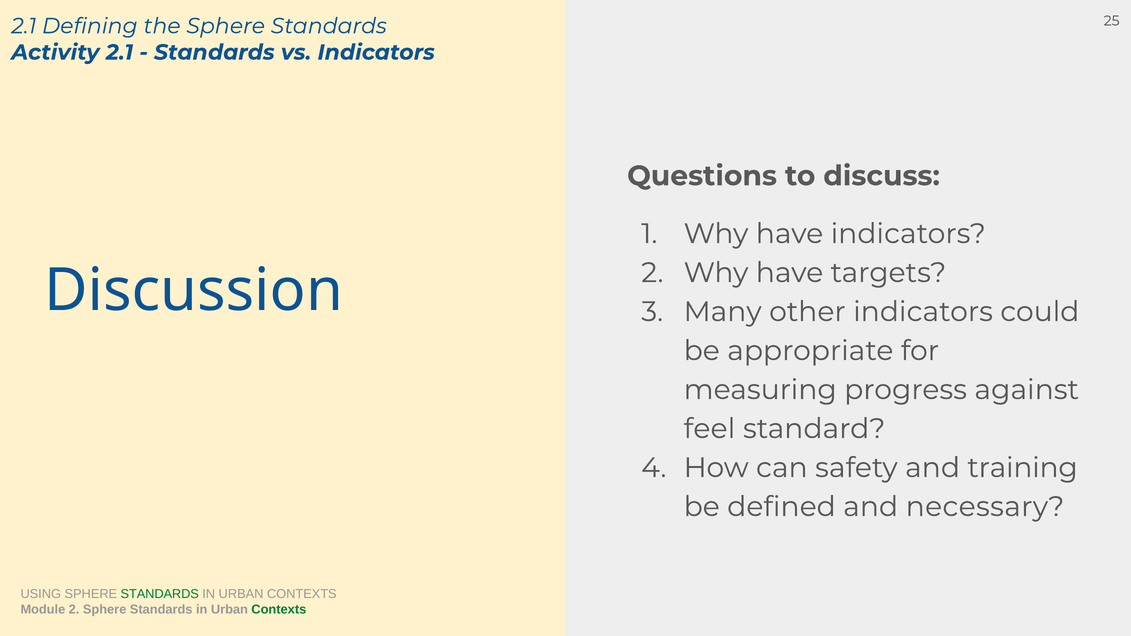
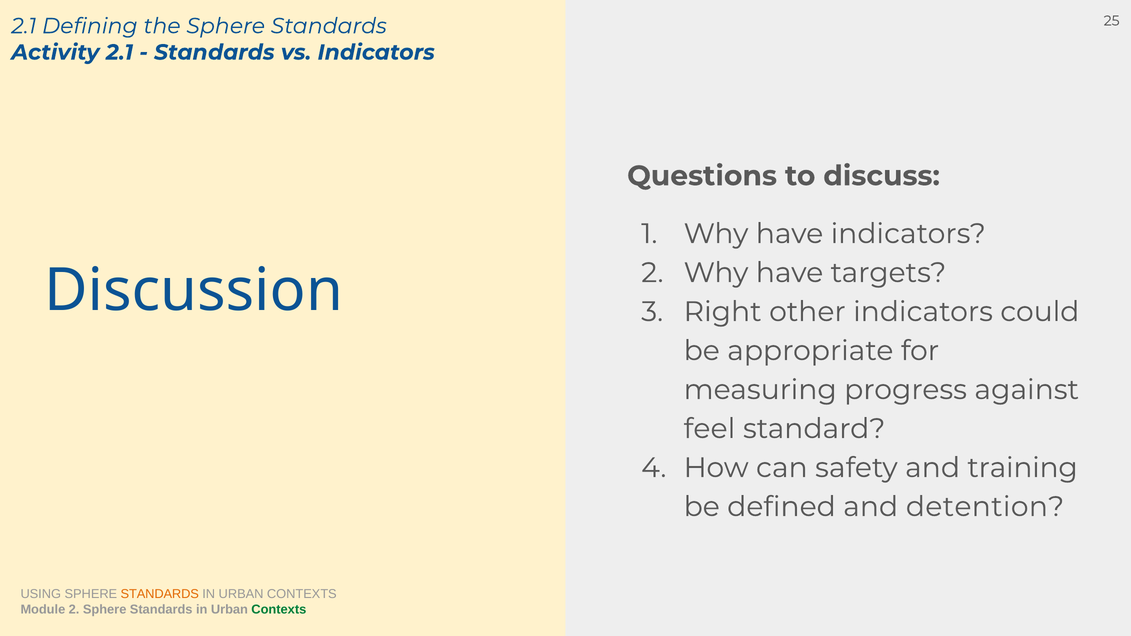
Many: Many -> Right
necessary: necessary -> detention
STANDARDS at (160, 594) colour: green -> orange
